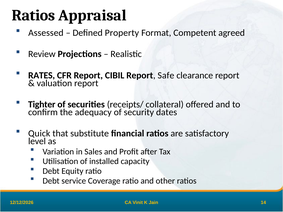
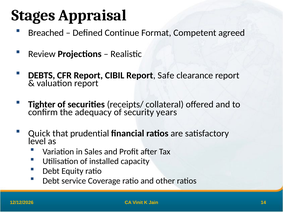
Ratios at (33, 15): Ratios -> Stages
Assessed: Assessed -> Breached
Property: Property -> Continue
RATES: RATES -> DEBTS
dates: dates -> years
substitute: substitute -> prudential
